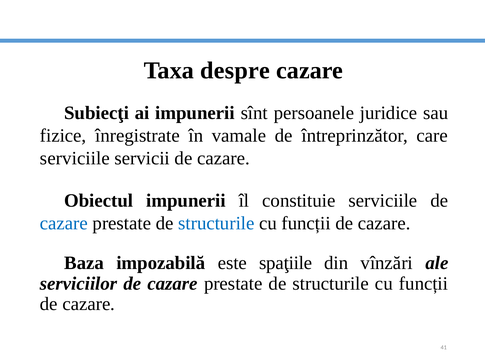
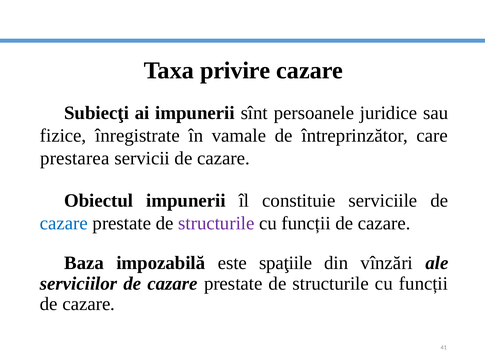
despre: despre -> privire
serviciile at (75, 158): serviciile -> prestarea
structurile at (216, 223) colour: blue -> purple
